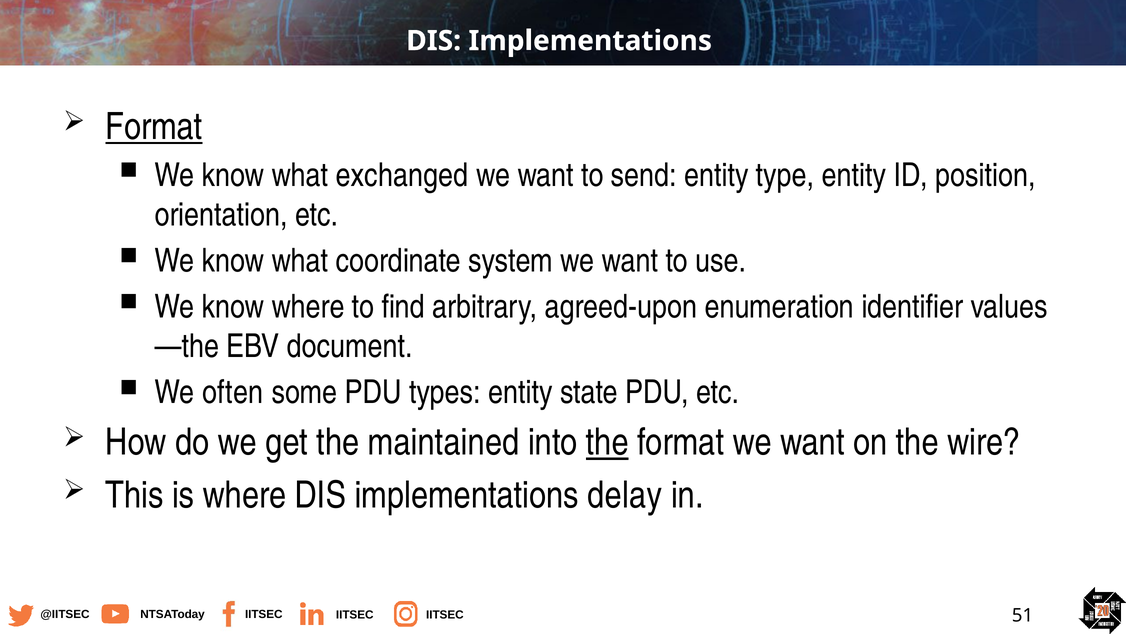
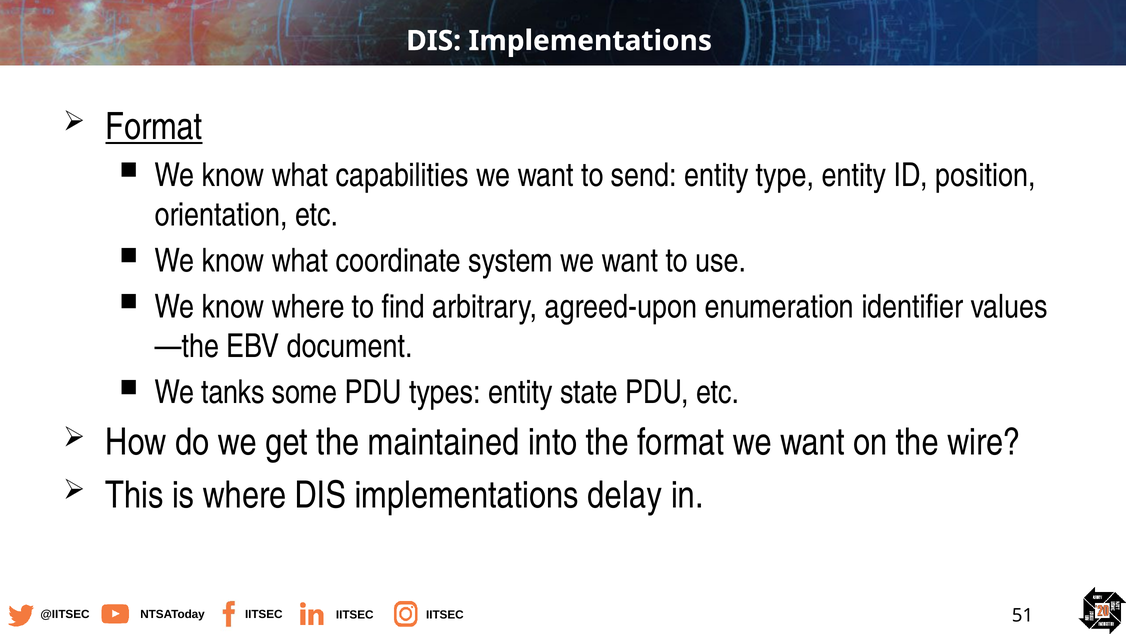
exchanged: exchanged -> capabilities
often: often -> tanks
the at (607, 442) underline: present -> none
